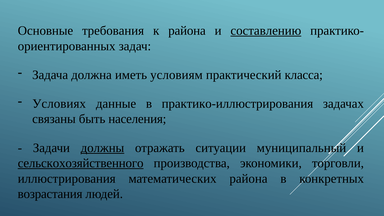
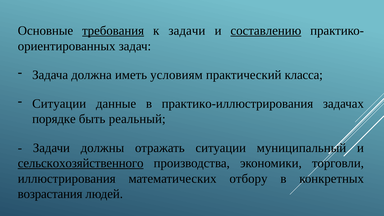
требования underline: none -> present
к района: района -> задачи
Условиях at (59, 104): Условиях -> Ситуации
связаны: связаны -> порядке
населения: населения -> реальный
должны underline: present -> none
математических района: района -> отбору
